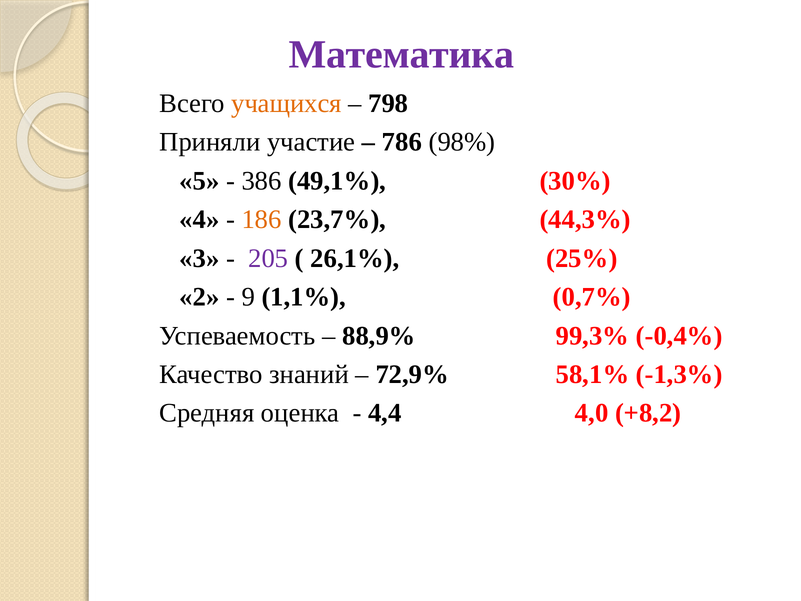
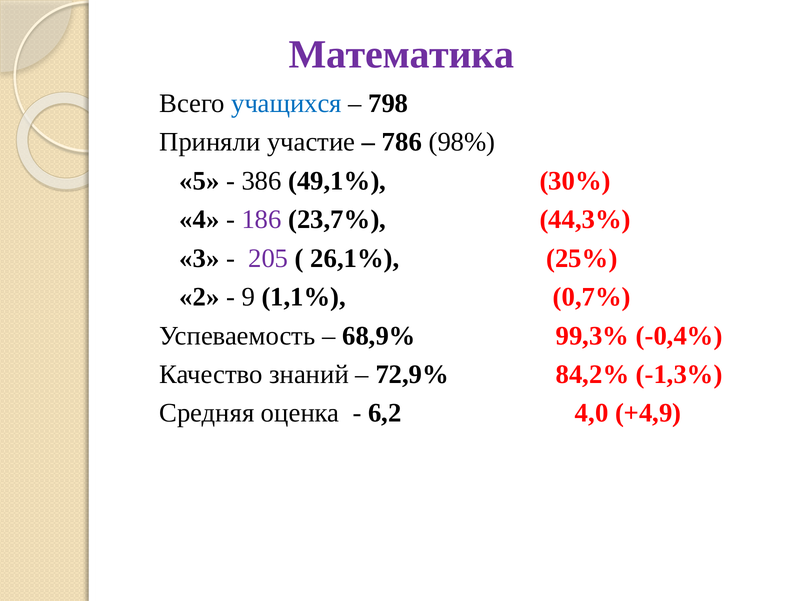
учащихся colour: orange -> blue
186 colour: orange -> purple
88,9%: 88,9% -> 68,9%
58,1%: 58,1% -> 84,2%
4,4: 4,4 -> 6,2
+8,2: +8,2 -> +4,9
